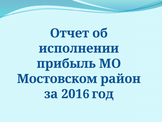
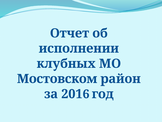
прибыль: прибыль -> клубных
